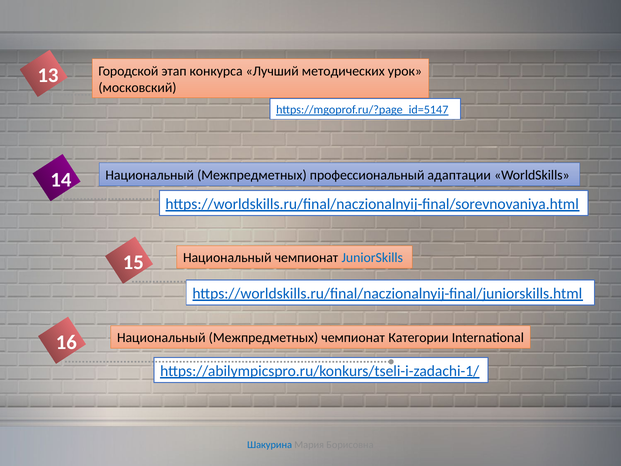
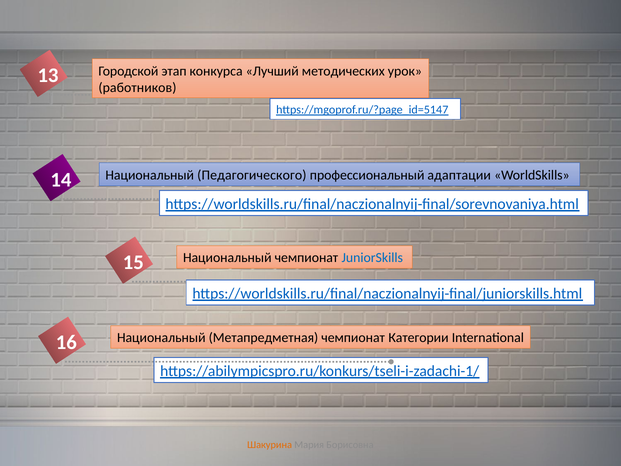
московский: московский -> работников
Межпредметных at (252, 175): Межпредметных -> Педагогического
Межпредметных at (263, 338): Межпредметных -> Метапредметная
Шакурина colour: blue -> orange
